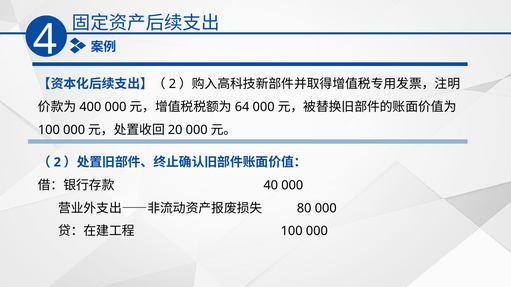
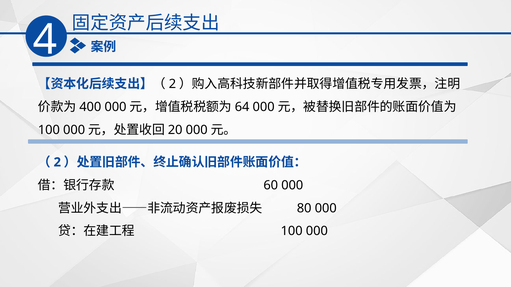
40: 40 -> 60
